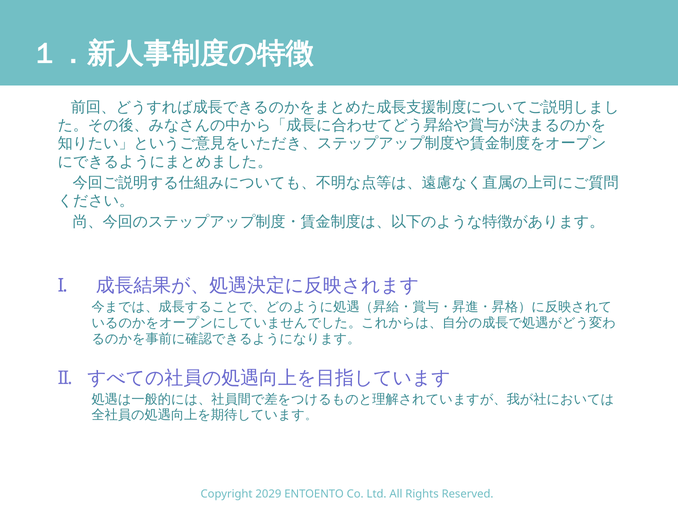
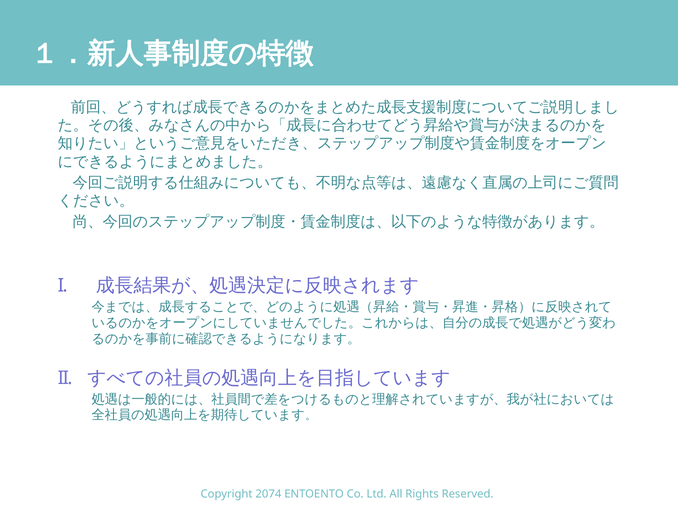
2029: 2029 -> 2074
